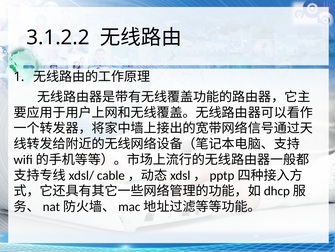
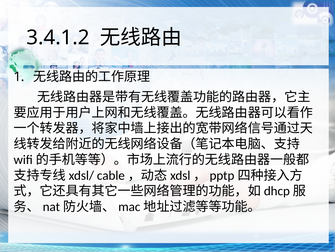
3.1.2.2: 3.1.2.2 -> 3.4.1.2
